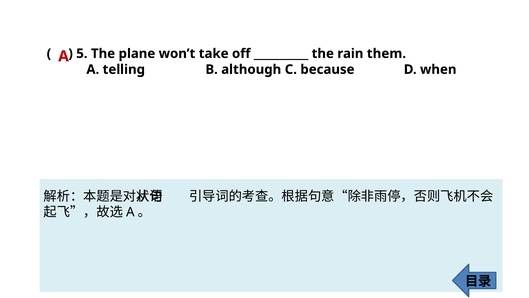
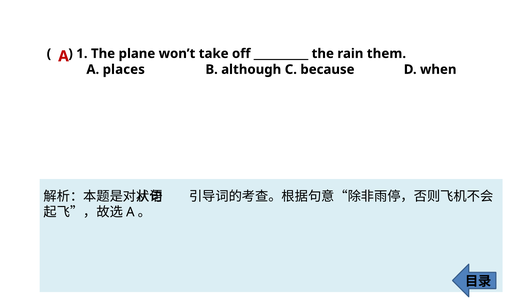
5: 5 -> 1
telling: telling -> places
